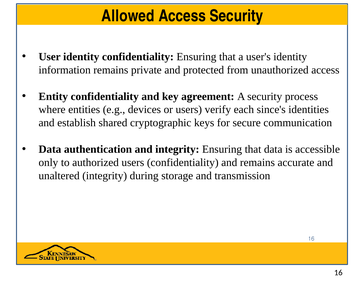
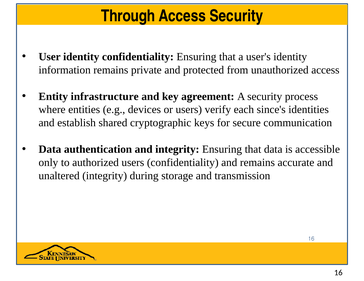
Allowed: Allowed -> Through
Entity confidentiality: confidentiality -> infrastructure
